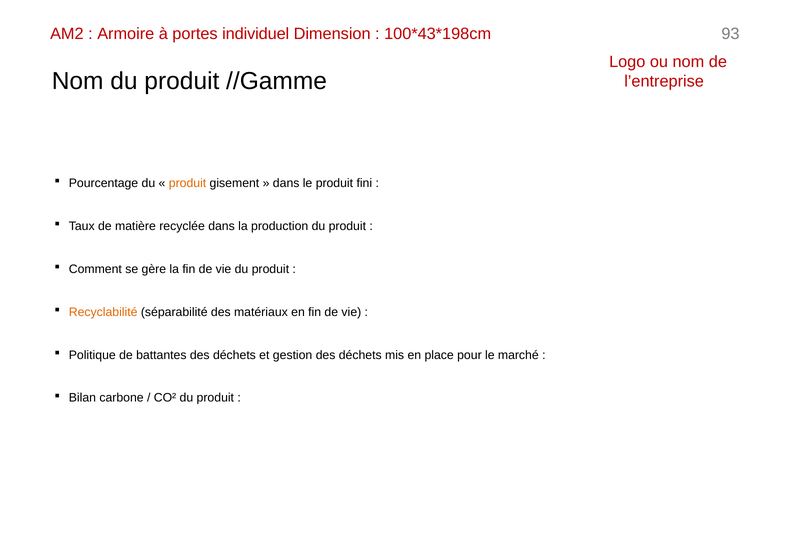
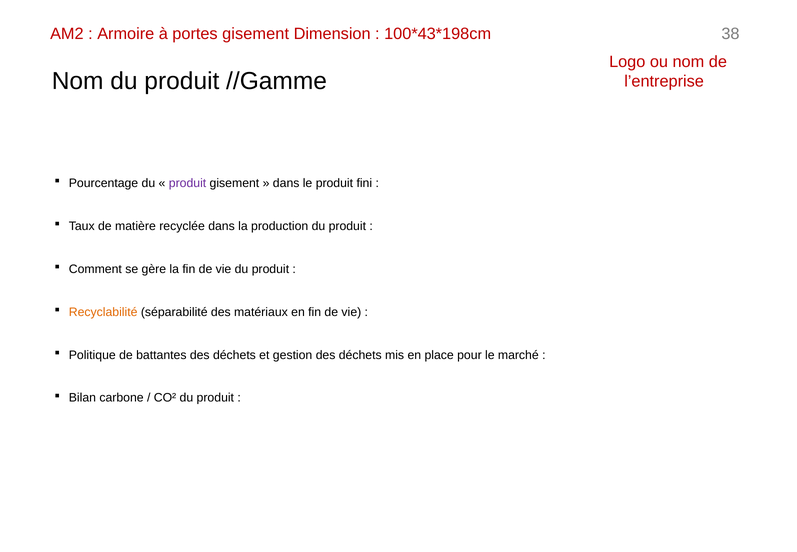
portes individuel: individuel -> gisement
93: 93 -> 38
produit at (188, 183) colour: orange -> purple
